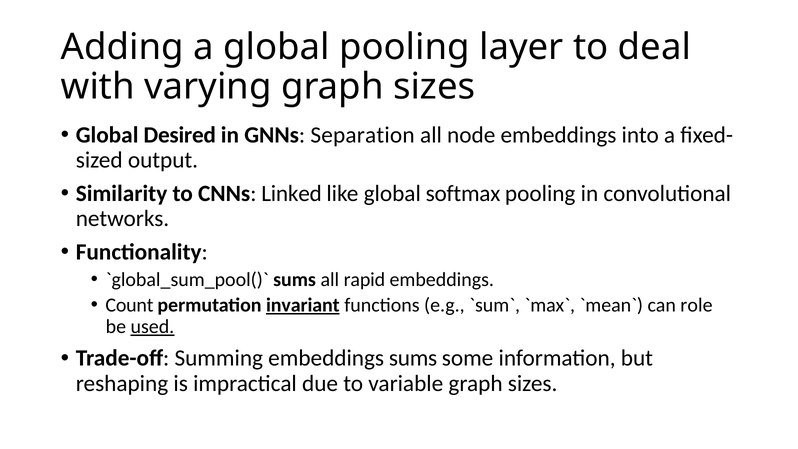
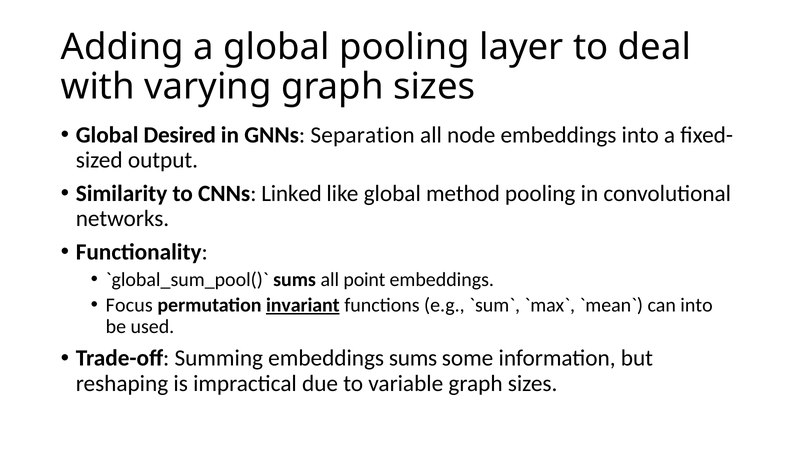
softmax: softmax -> method
rapid: rapid -> point
Count: Count -> Focus
can role: role -> into
used underline: present -> none
